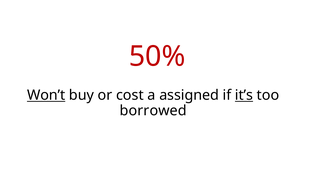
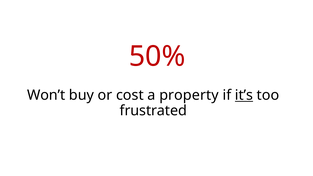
Won’t underline: present -> none
assigned: assigned -> property
borrowed: borrowed -> frustrated
